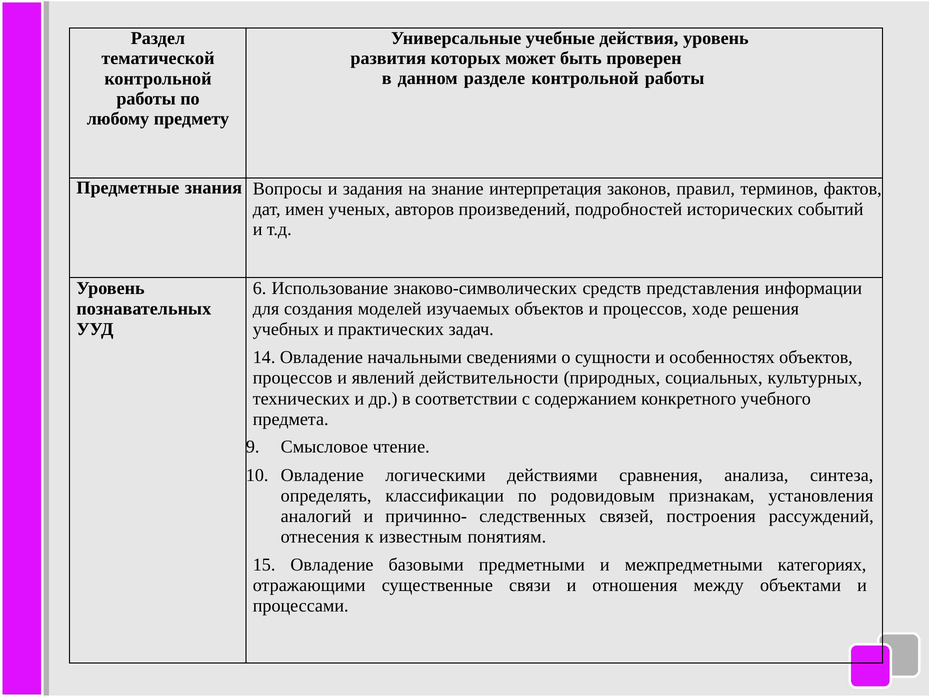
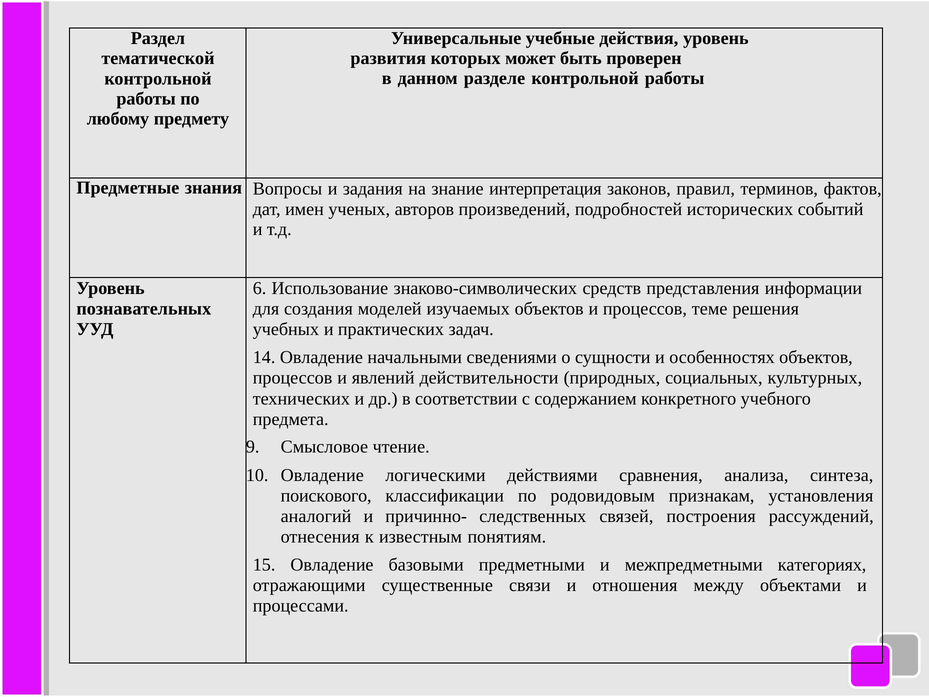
ходе: ходе -> теме
определять: определять -> поискового
